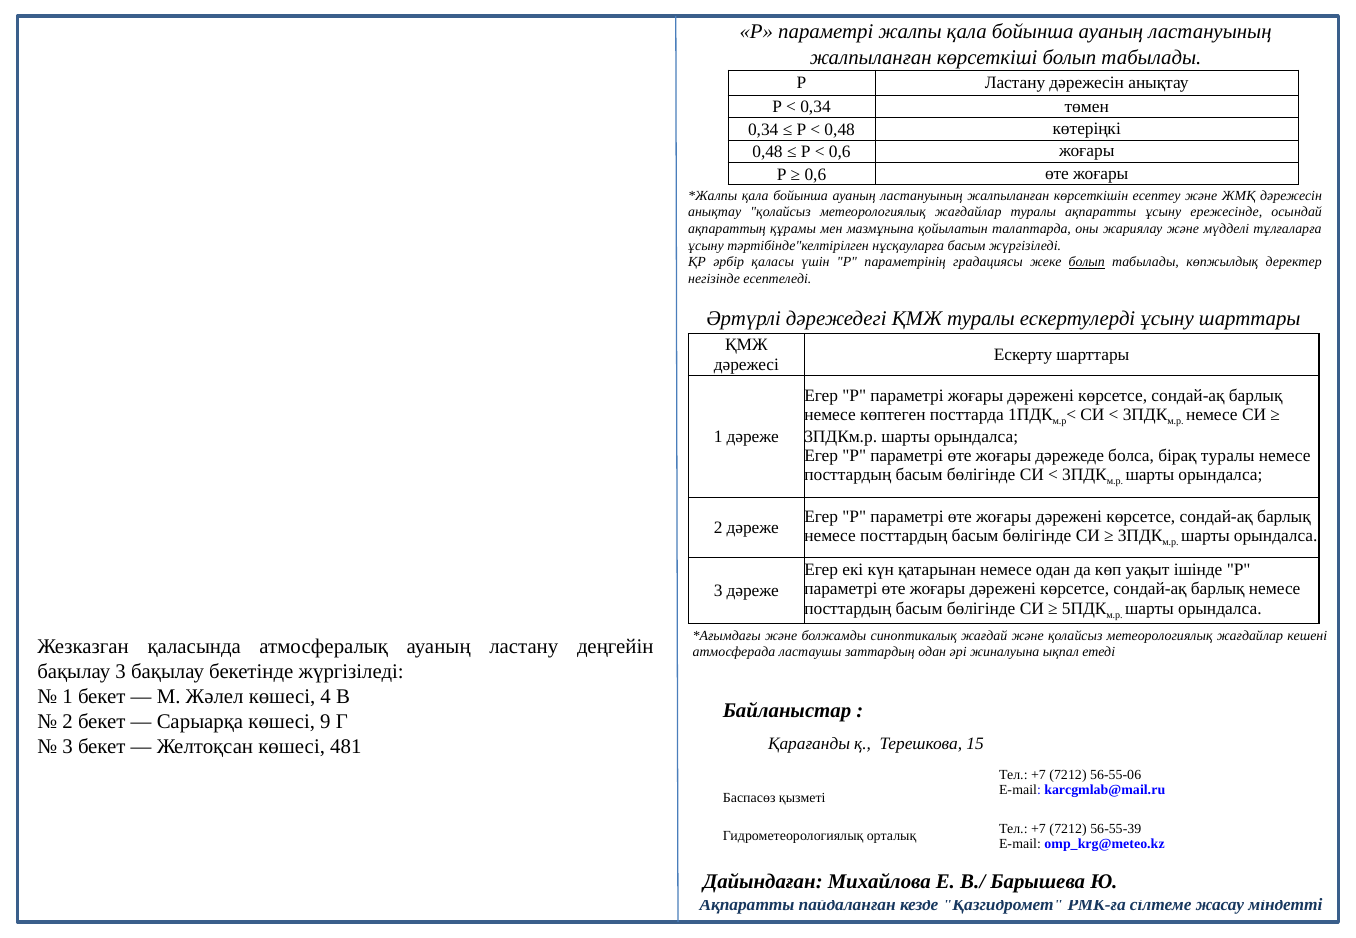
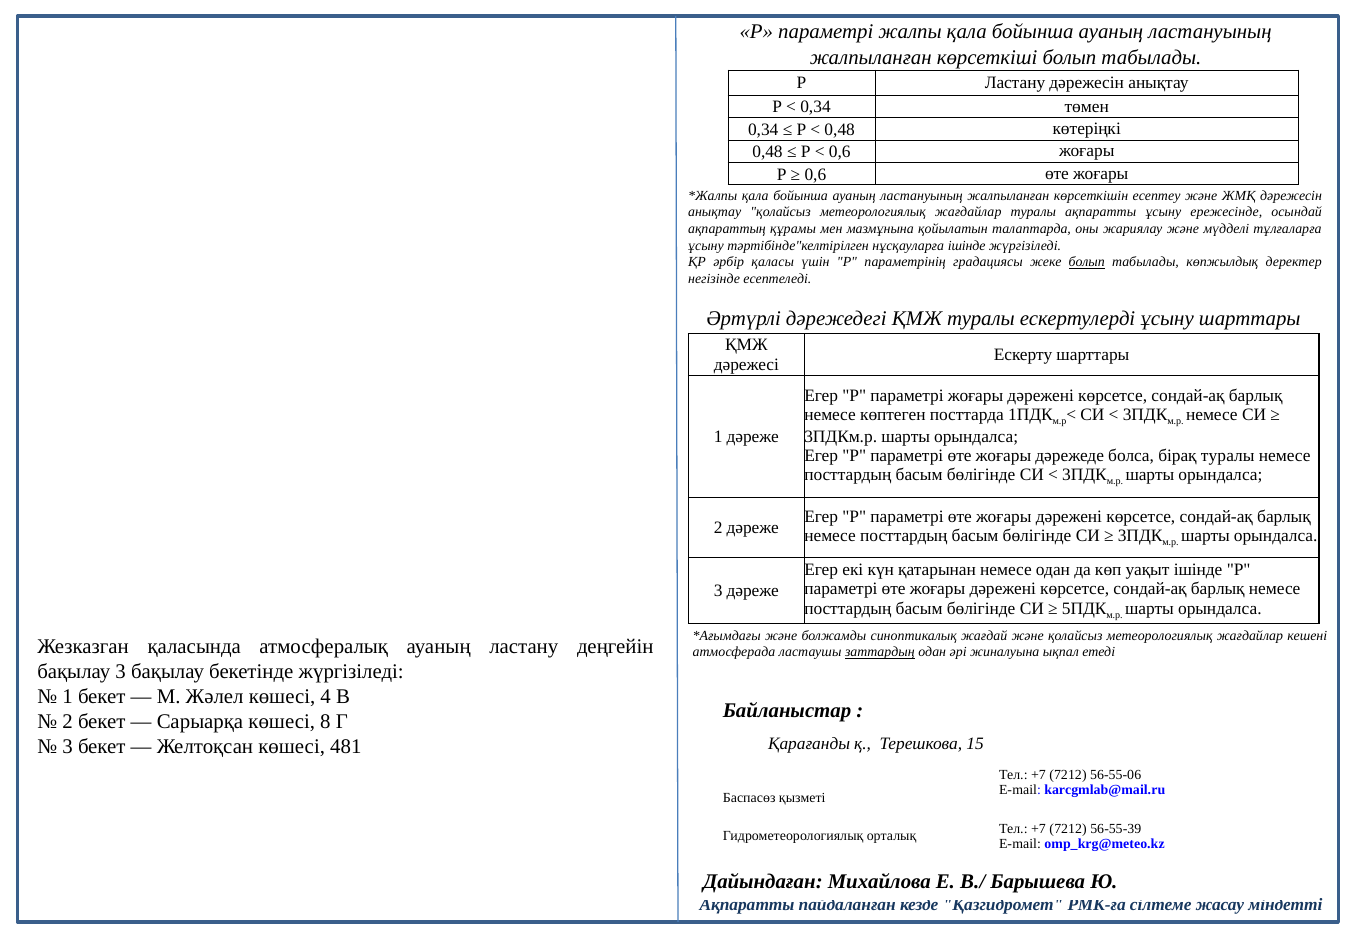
нұсқауларға басым: басым -> ішінде
заттардың underline: none -> present
9: 9 -> 8
